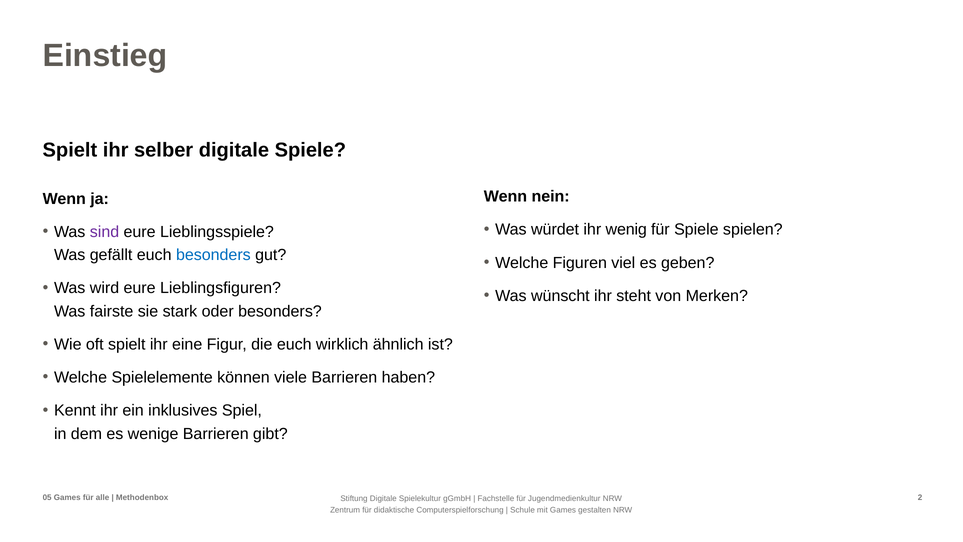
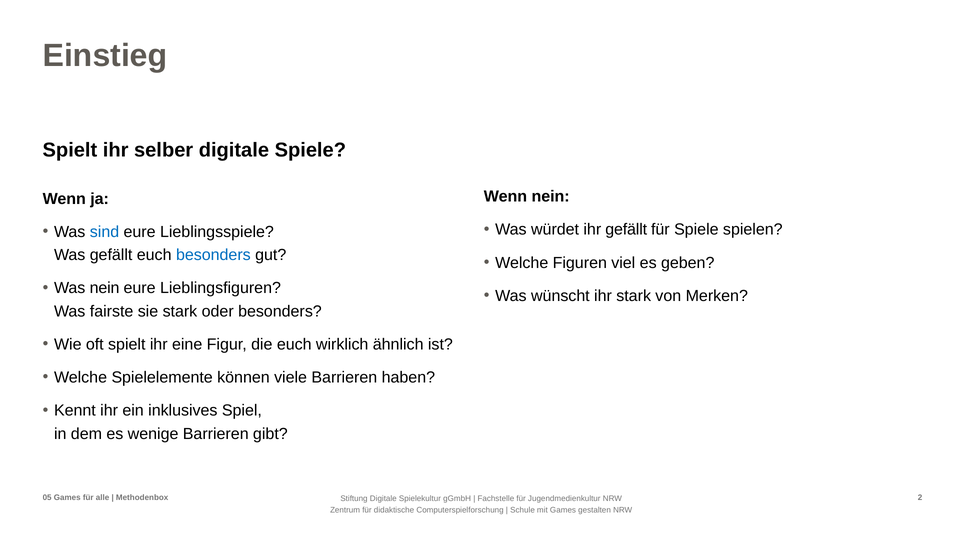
ihr wenig: wenig -> gefällt
sind colour: purple -> blue
Was wird: wird -> nein
ihr steht: steht -> stark
